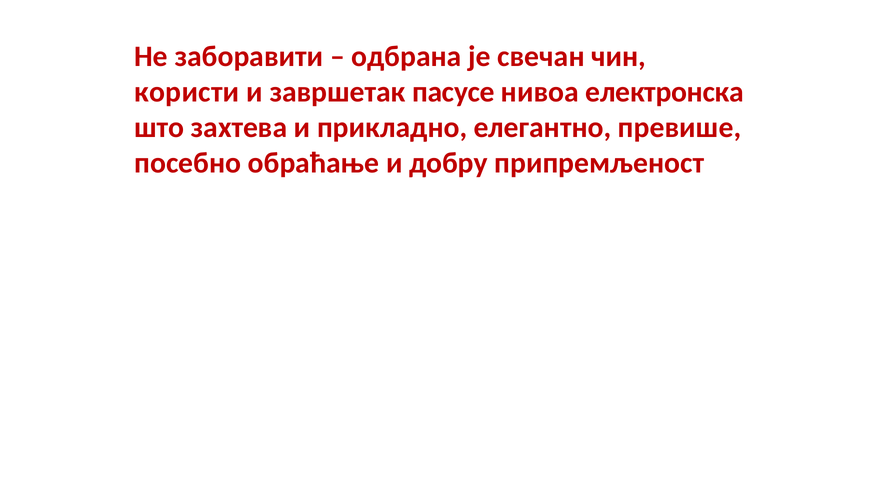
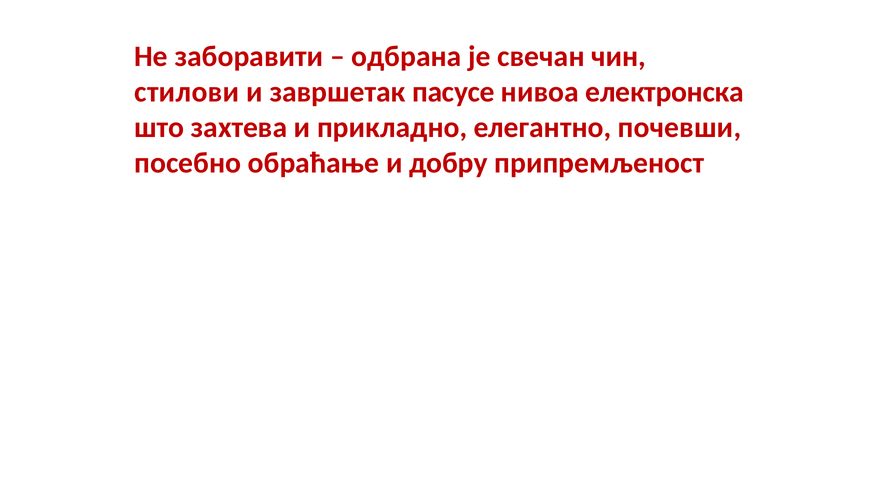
користи: користи -> стилови
превише: превише -> почевши
